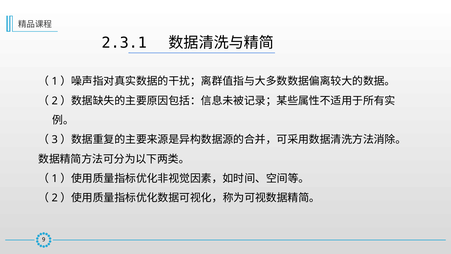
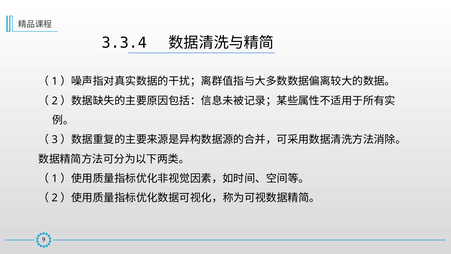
2.3.1: 2.3.1 -> 3.3.4
